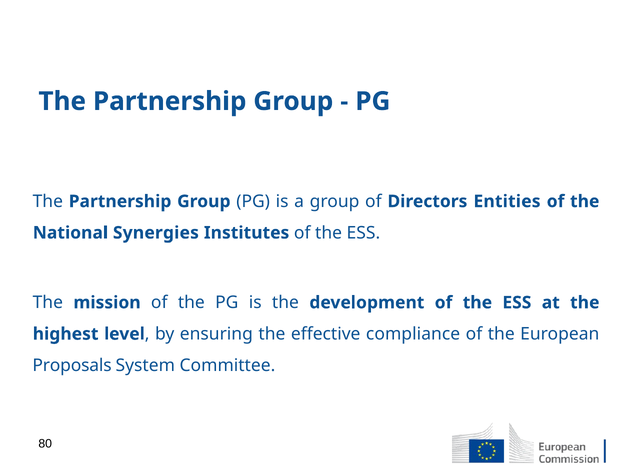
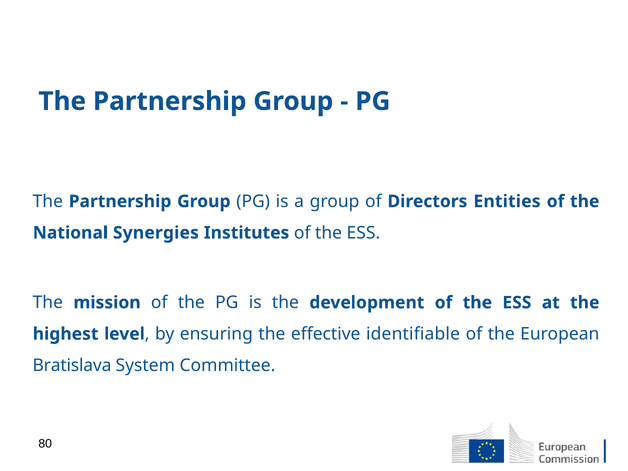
compliance: compliance -> identifiable
Proposals: Proposals -> Bratislava
